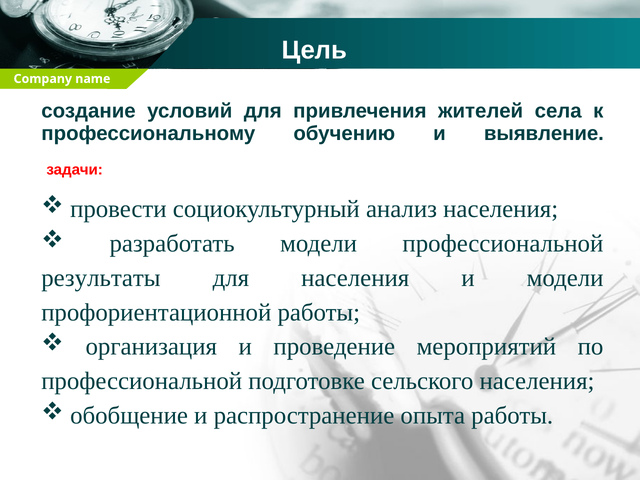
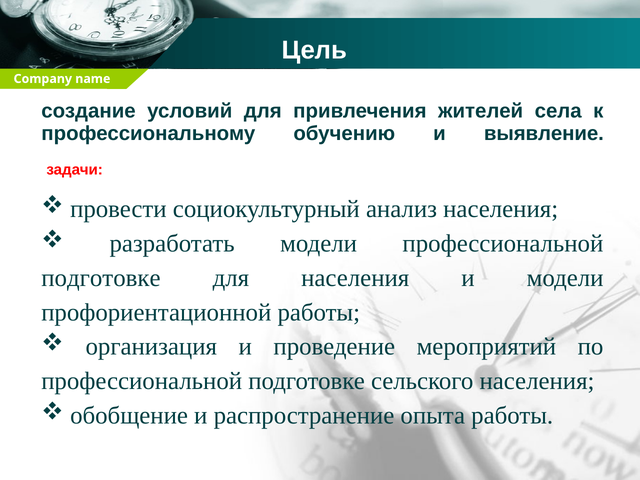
результаты at (101, 278): результаты -> подготовке
